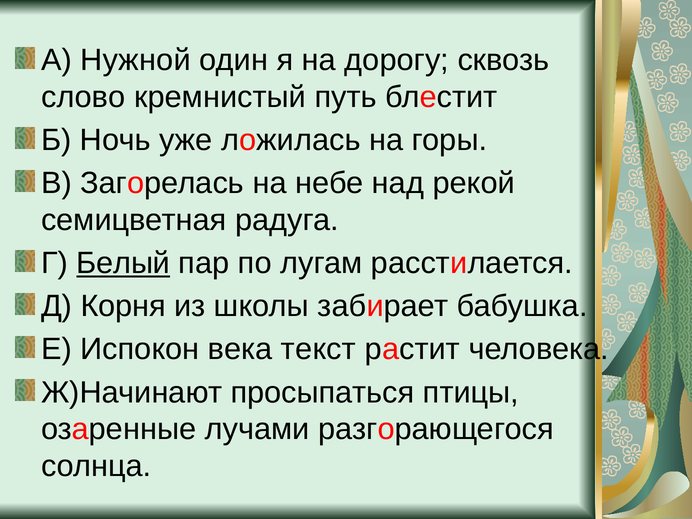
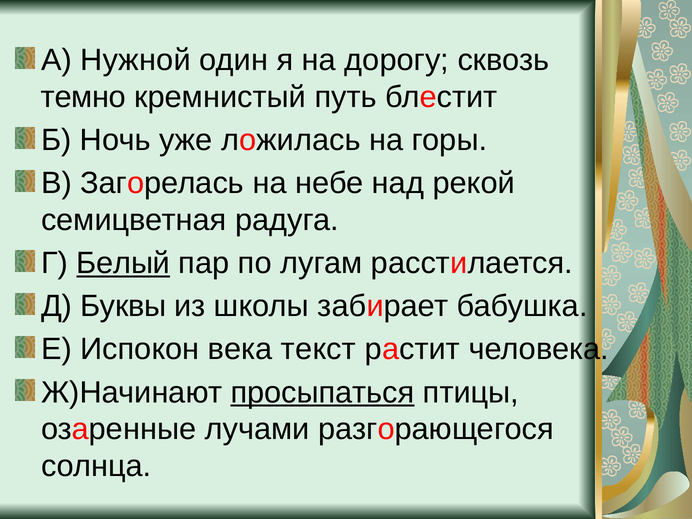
слово: слово -> темно
Корня: Корня -> Буквы
просыпаться underline: none -> present
